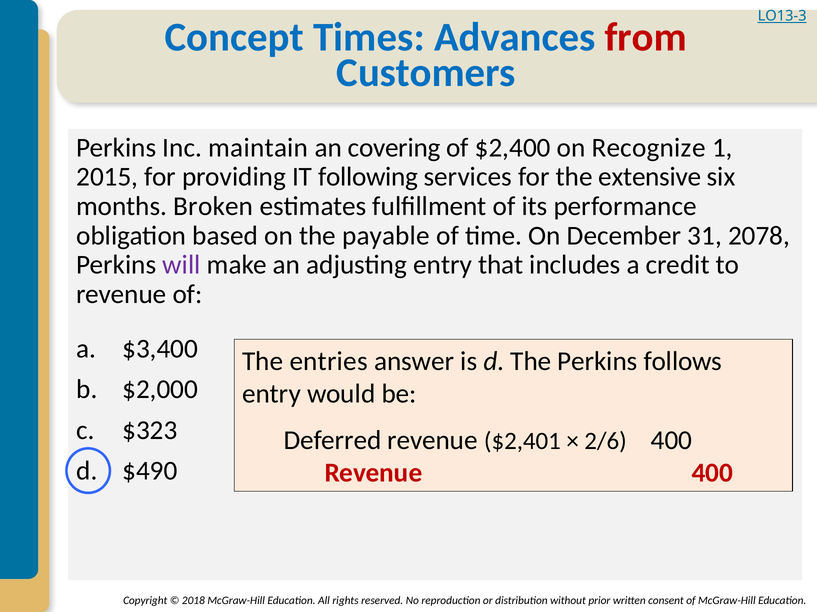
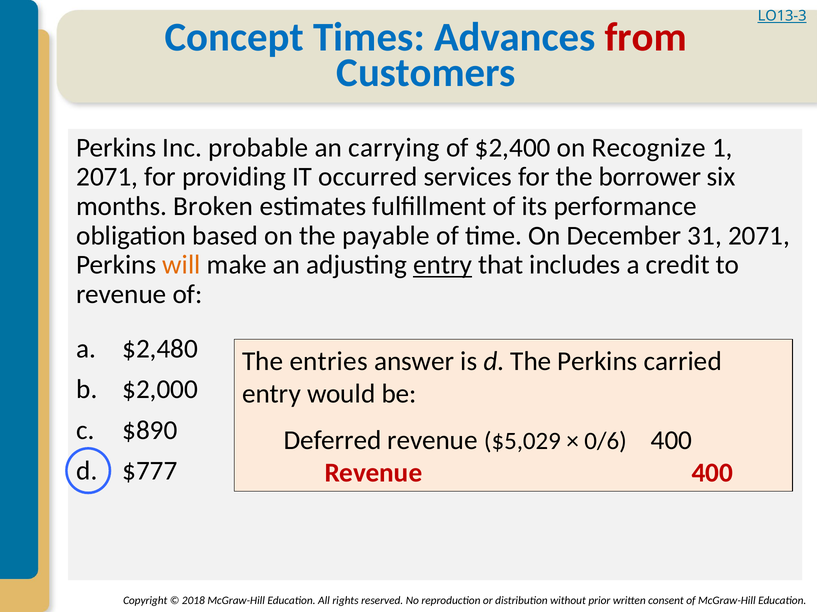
maintain: maintain -> probable
covering: covering -> carrying
2015 at (107, 177): 2015 -> 2071
following: following -> occurred
extensive: extensive -> borrower
31 2078: 2078 -> 2071
will colour: purple -> orange
entry at (443, 265) underline: none -> present
$3,400: $3,400 -> $2,480
follows: follows -> carried
$323: $323 -> $890
$2,401: $2,401 -> $5,029
2/6: 2/6 -> 0/6
$490: $490 -> $777
